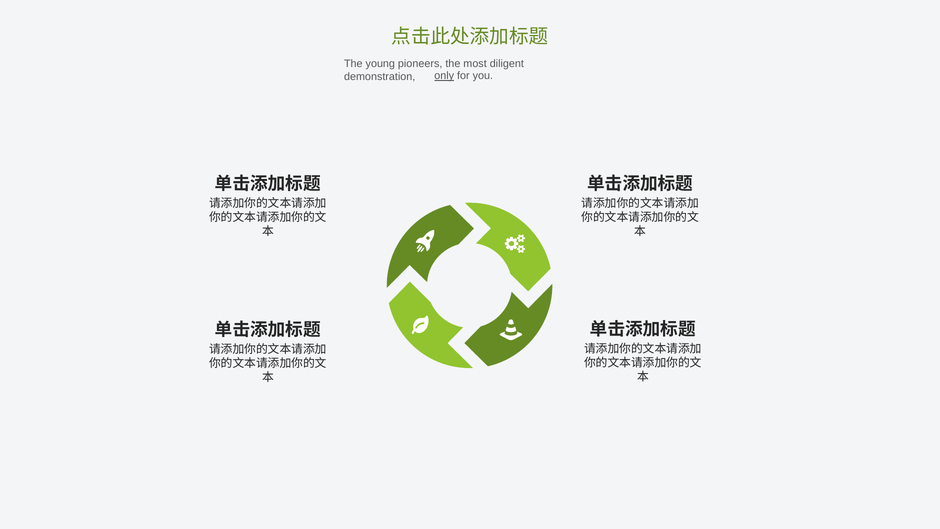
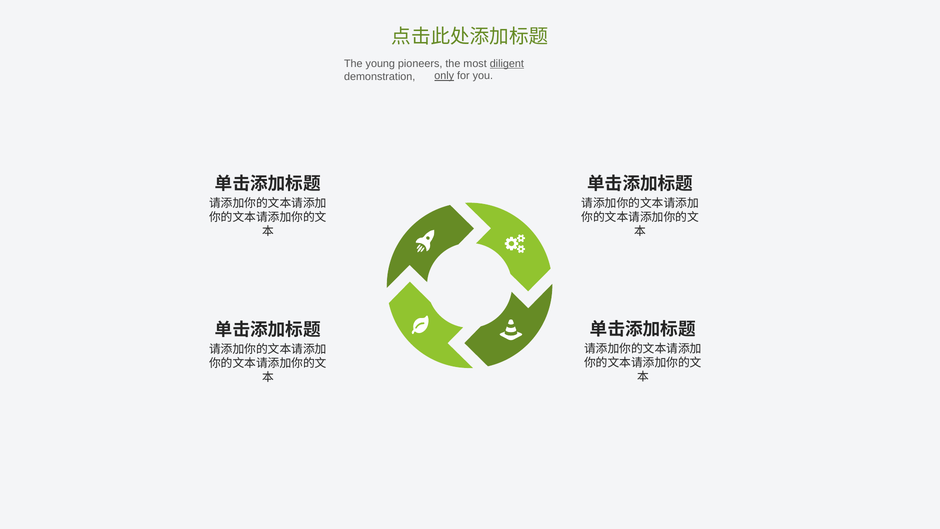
diligent underline: none -> present
